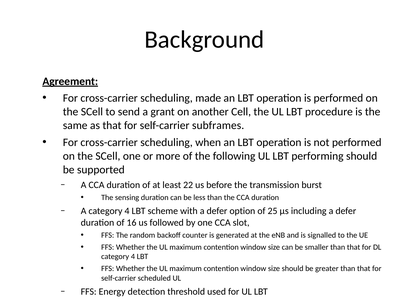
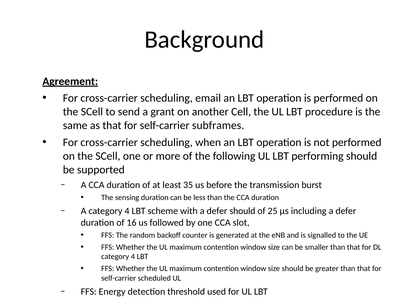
made: made -> email
22: 22 -> 35
defer option: option -> should
